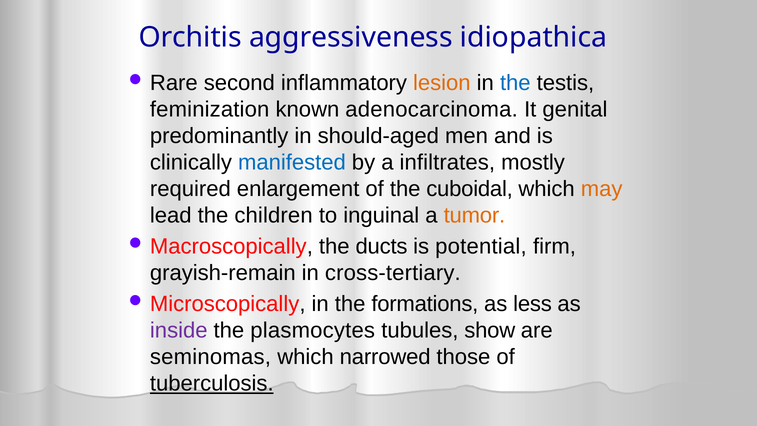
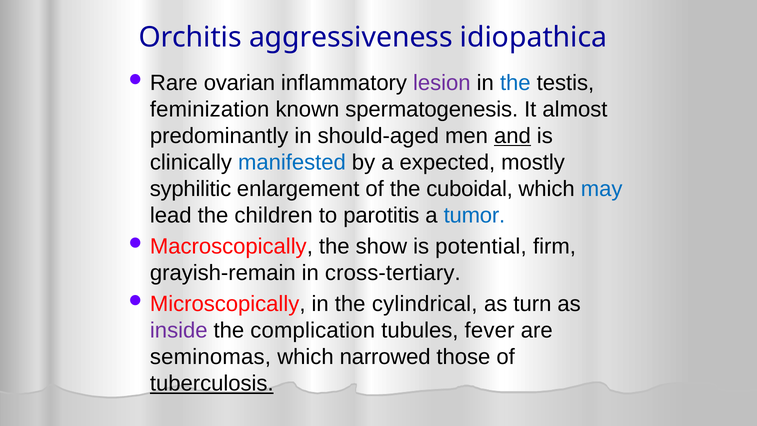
second: second -> ovarian
lesion colour: orange -> purple
adenocarcinoma: adenocarcinoma -> spermatogenesis
genital: genital -> almost
and underline: none -> present
infiltrates: infiltrates -> expected
required: required -> syphilitic
may colour: orange -> blue
inguinal: inguinal -> parotitis
tumor colour: orange -> blue
ducts: ducts -> show
formations: formations -> cylindrical
less: less -> turn
plasmocytes: plasmocytes -> complication
show: show -> fever
